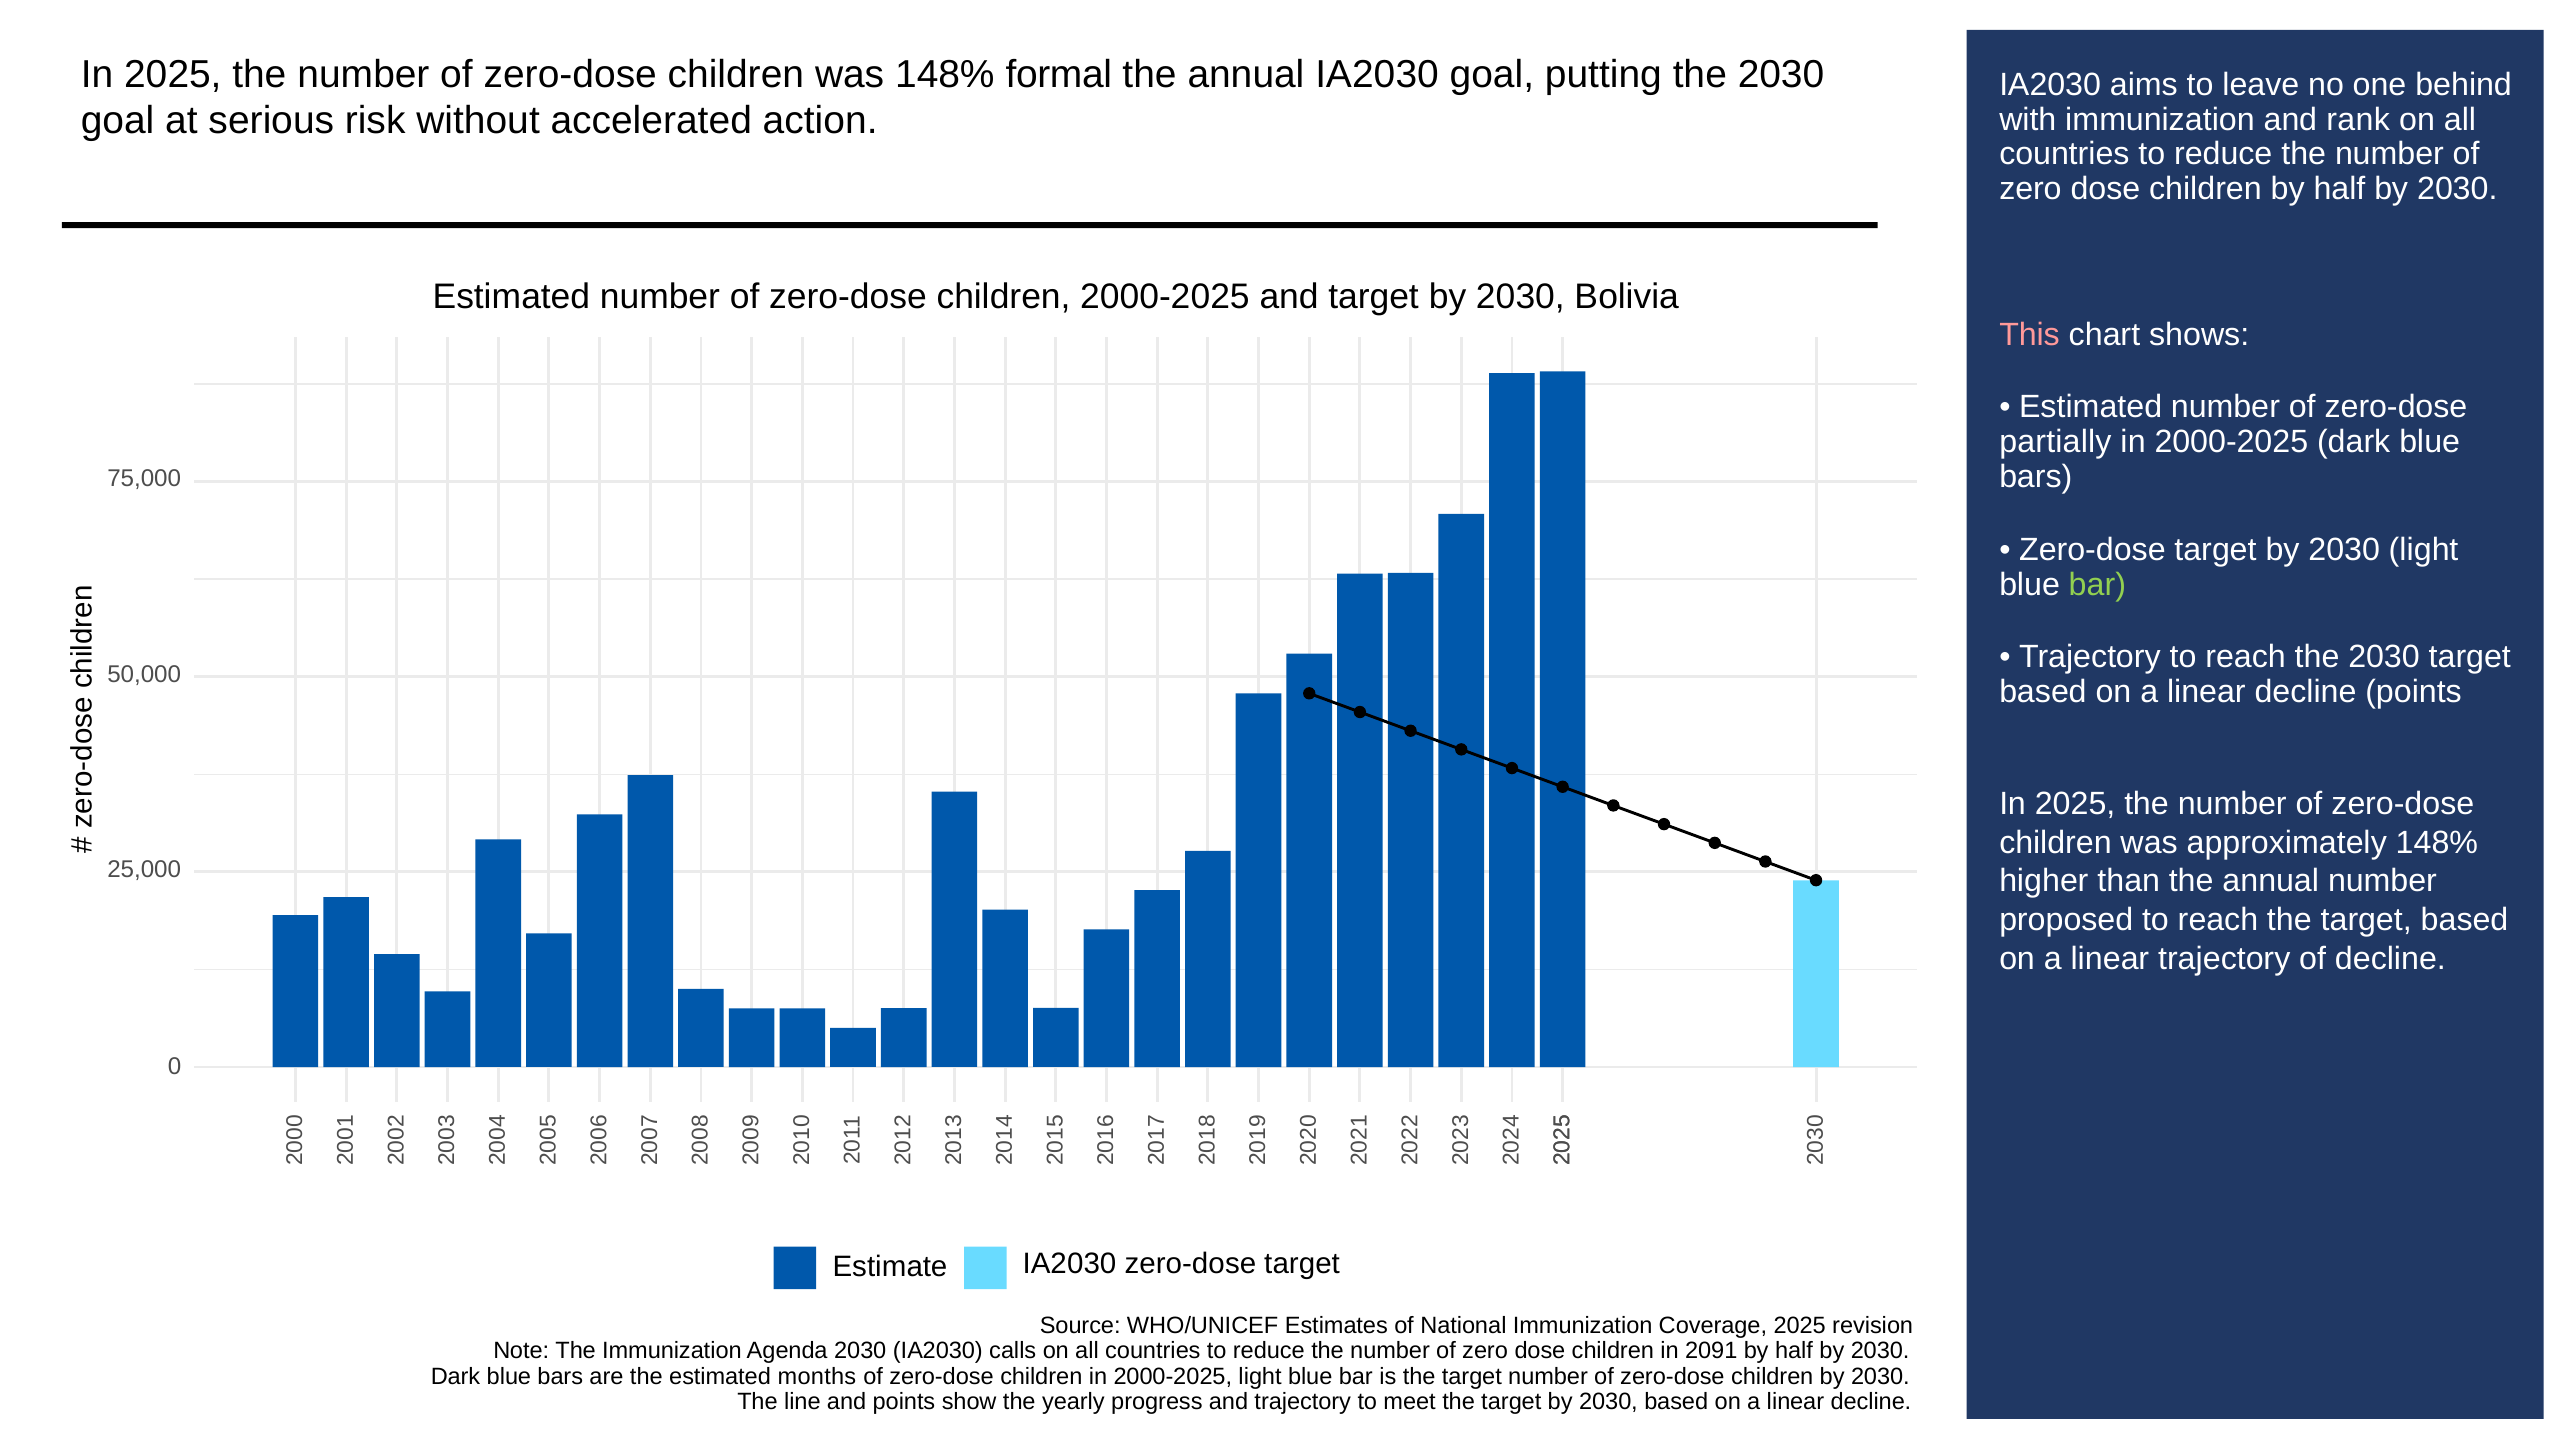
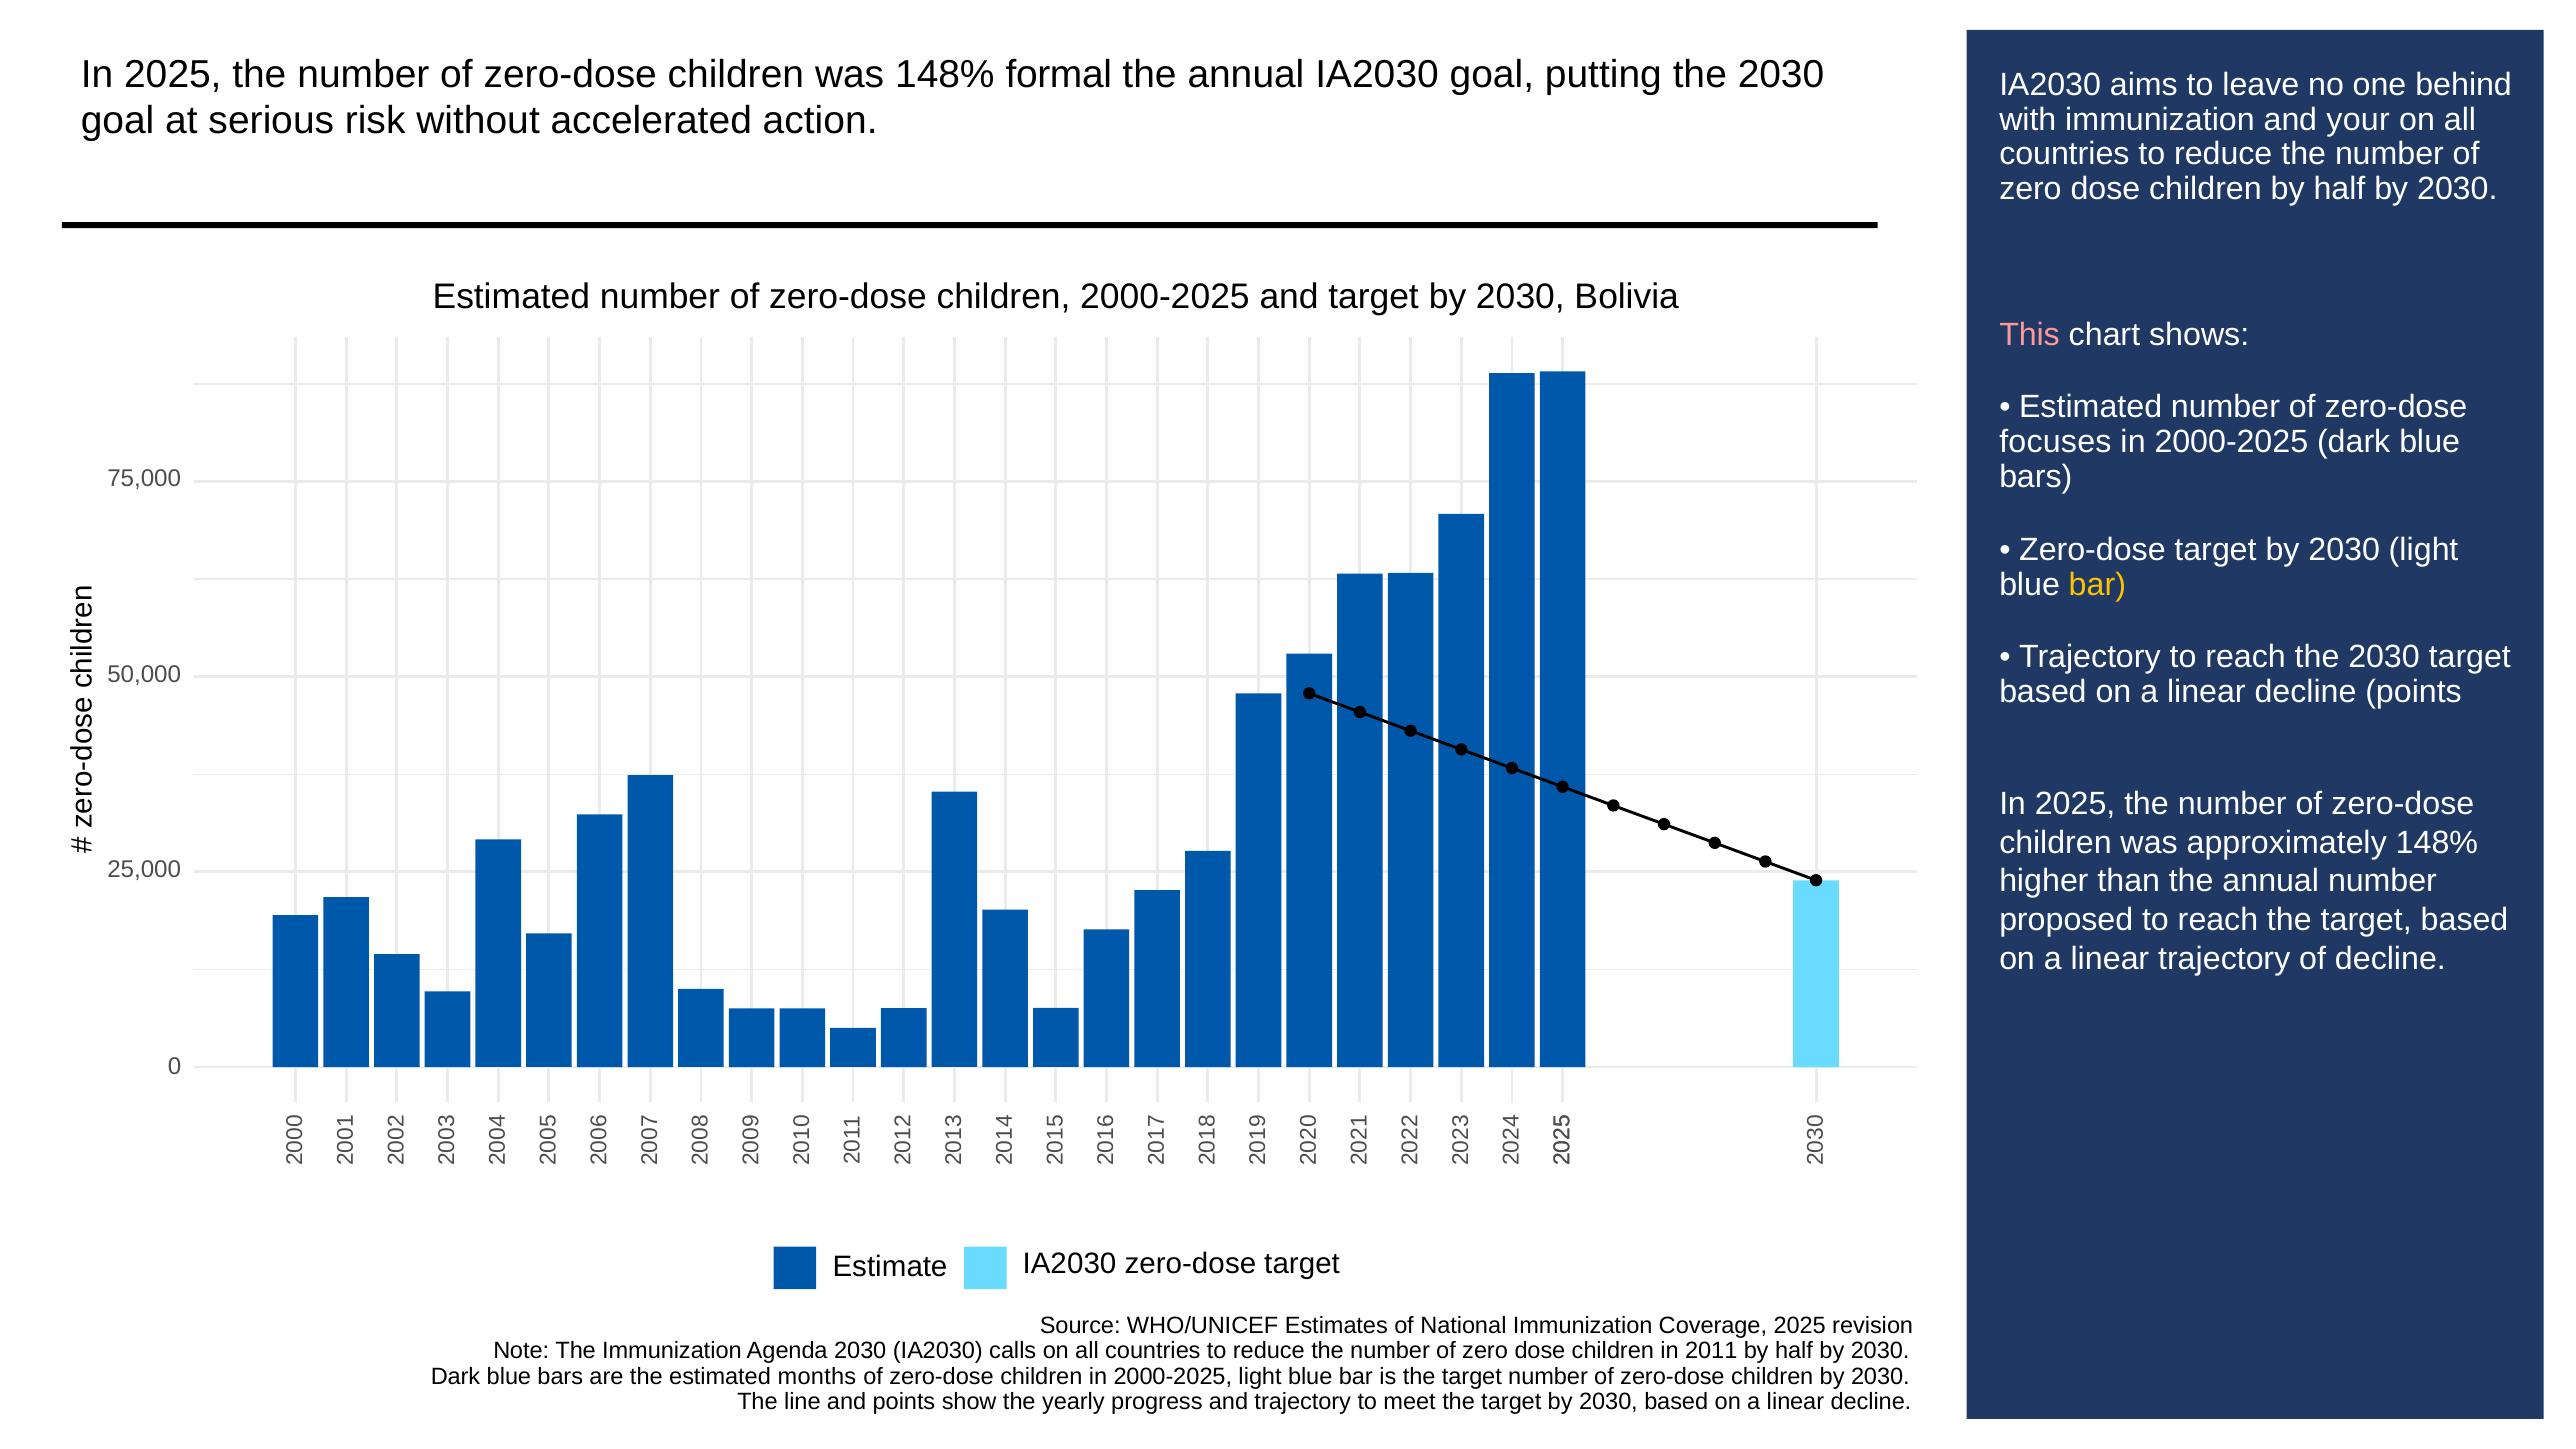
rank: rank -> your
partially: partially -> focuses
bar at (2097, 584) colour: light green -> yellow
2091: 2091 -> 2011
